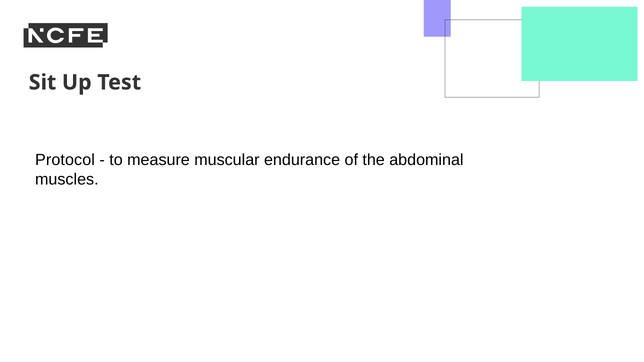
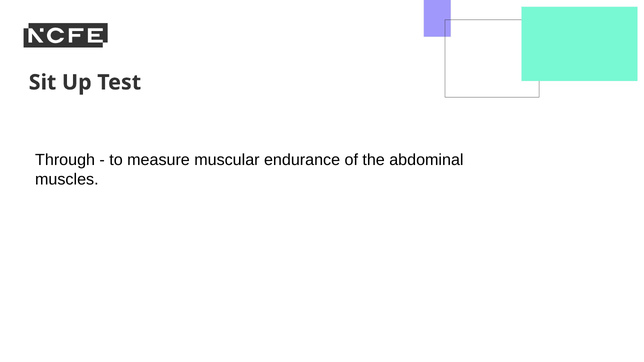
Protocol: Protocol -> Through
